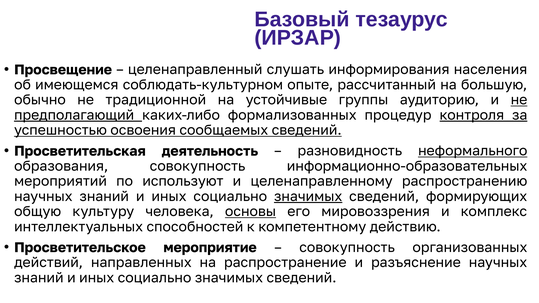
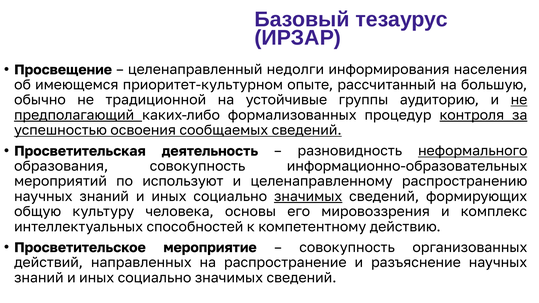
слушать: слушать -> недолги
соблюдать-культурном: соблюдать-культурном -> приоритет-культурном
основы underline: present -> none
